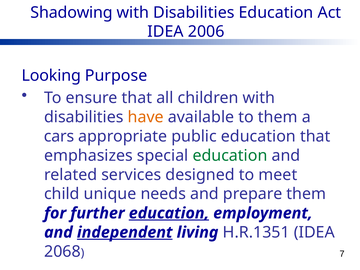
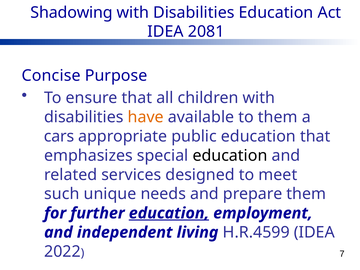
2006: 2006 -> 2081
Looking: Looking -> Concise
education at (230, 156) colour: green -> black
child: child -> such
independent underline: present -> none
H.R.1351: H.R.1351 -> H.R.4599
2068: 2068 -> 2022
